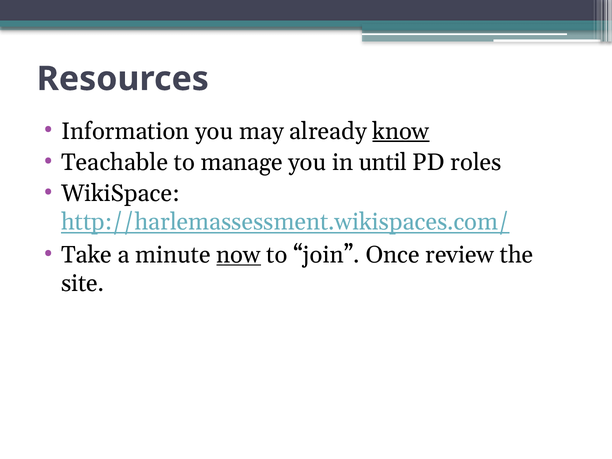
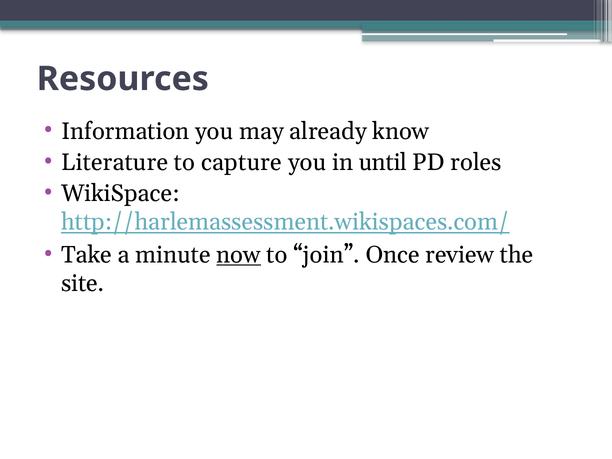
know underline: present -> none
Teachable: Teachable -> Literature
manage: manage -> capture
